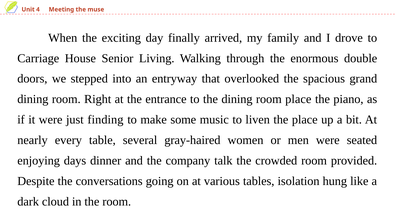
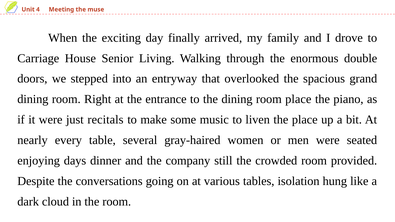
finding: finding -> recitals
talk: talk -> still
